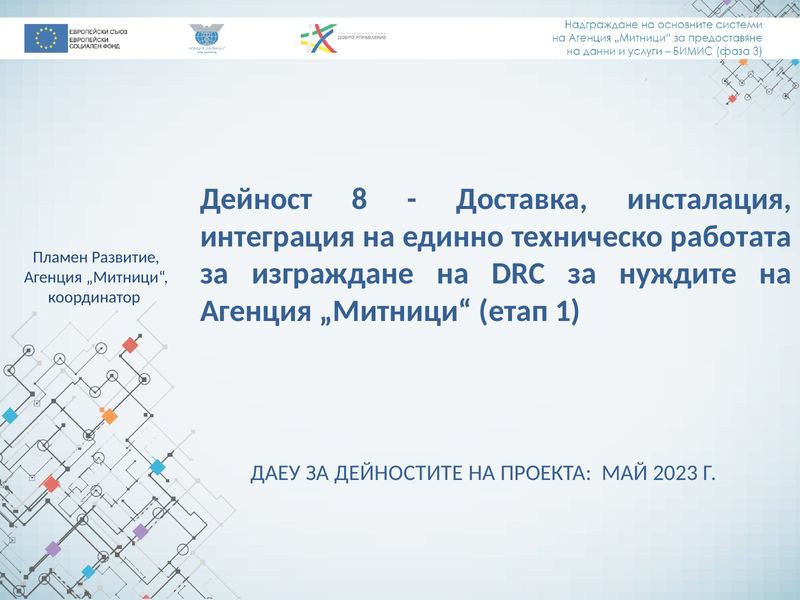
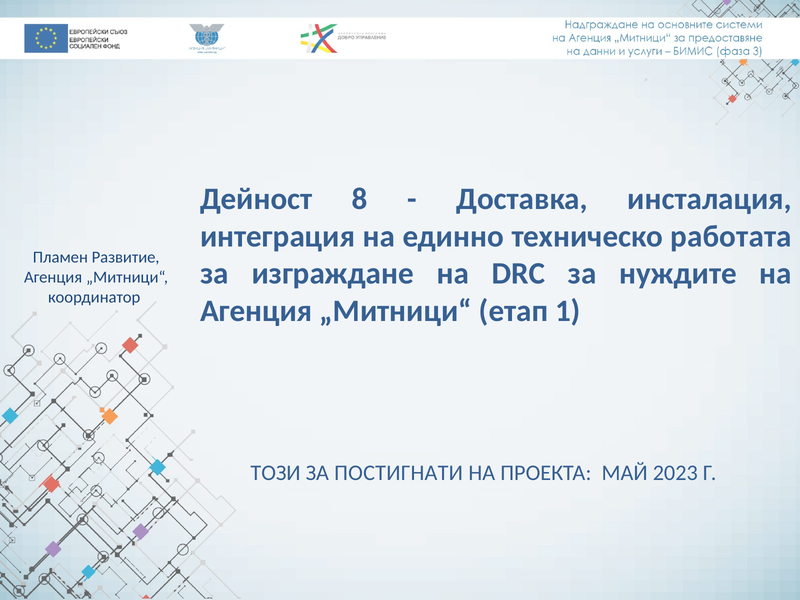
ДАЕУ: ДАЕУ -> ТОЗИ
ДЕЙНОСТИТЕ: ДЕЙНОСТИТЕ -> ПОСТИГНАТИ
